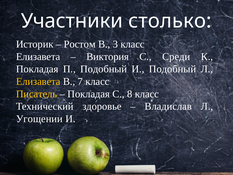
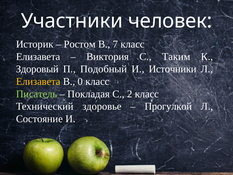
столько: столько -> человек
3: 3 -> 7
Среди: Среди -> Таким
Покладая at (37, 69): Покладая -> Здоровый
И Подобный: Подобный -> Источники
7: 7 -> 0
Писатель colour: yellow -> light green
8: 8 -> 2
Владислав: Владислав -> Прогулкой
Угощении: Угощении -> Состояние
